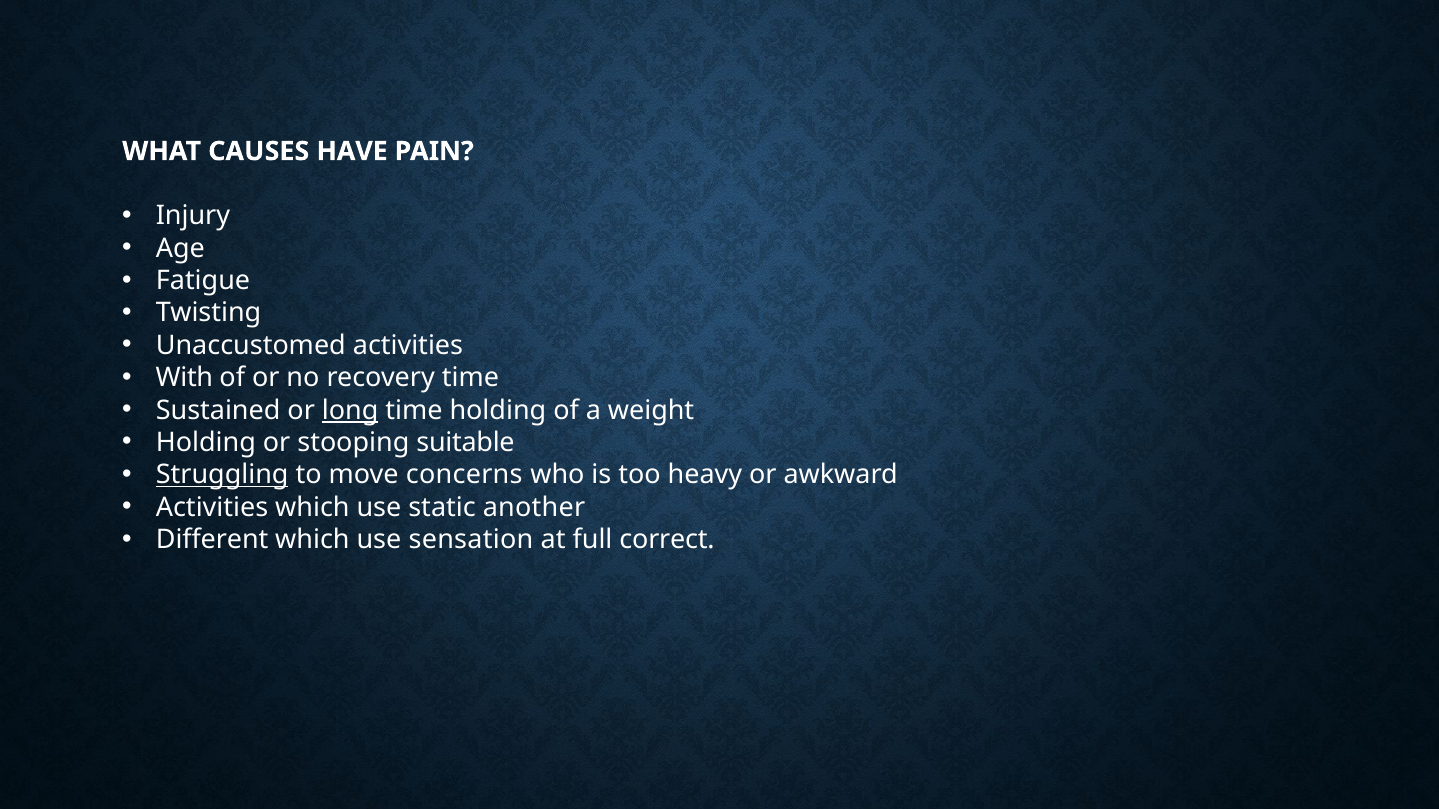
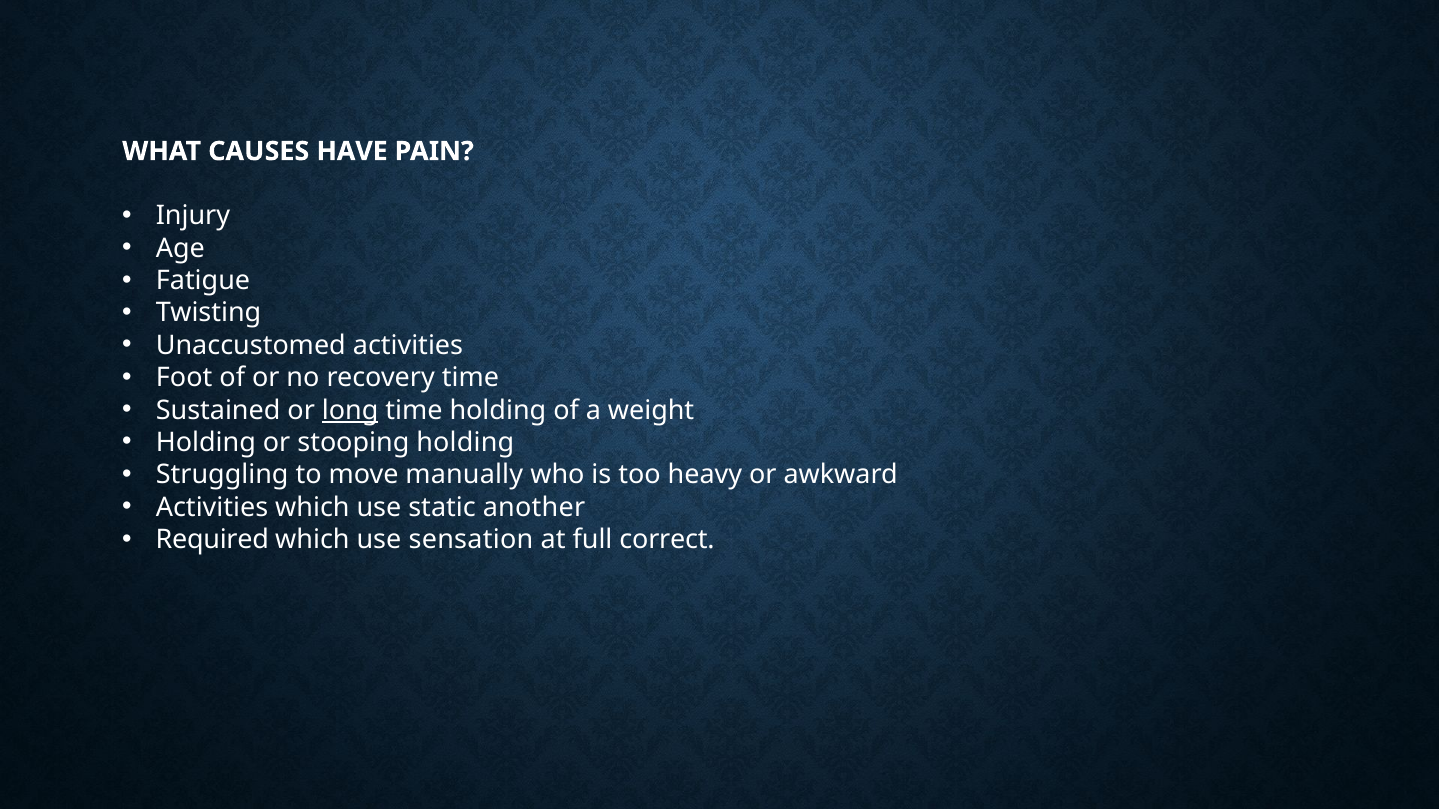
With: With -> Foot
stooping suitable: suitable -> holding
Struggling underline: present -> none
concerns: concerns -> manually
Different: Different -> Required
